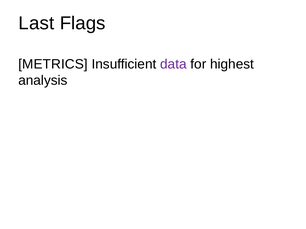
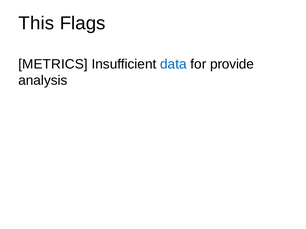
Last: Last -> This
data colour: purple -> blue
highest: highest -> provide
